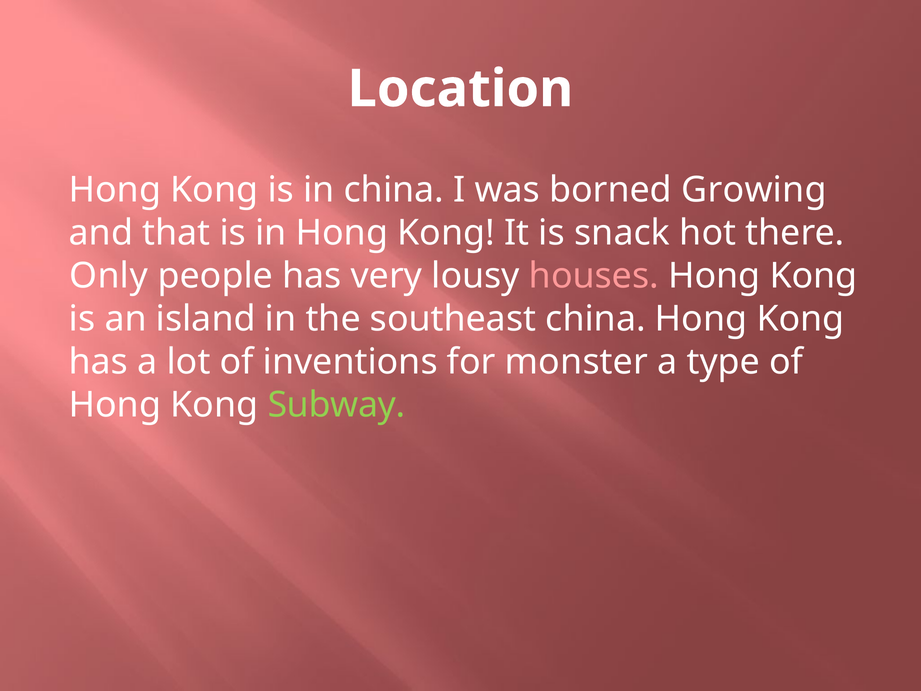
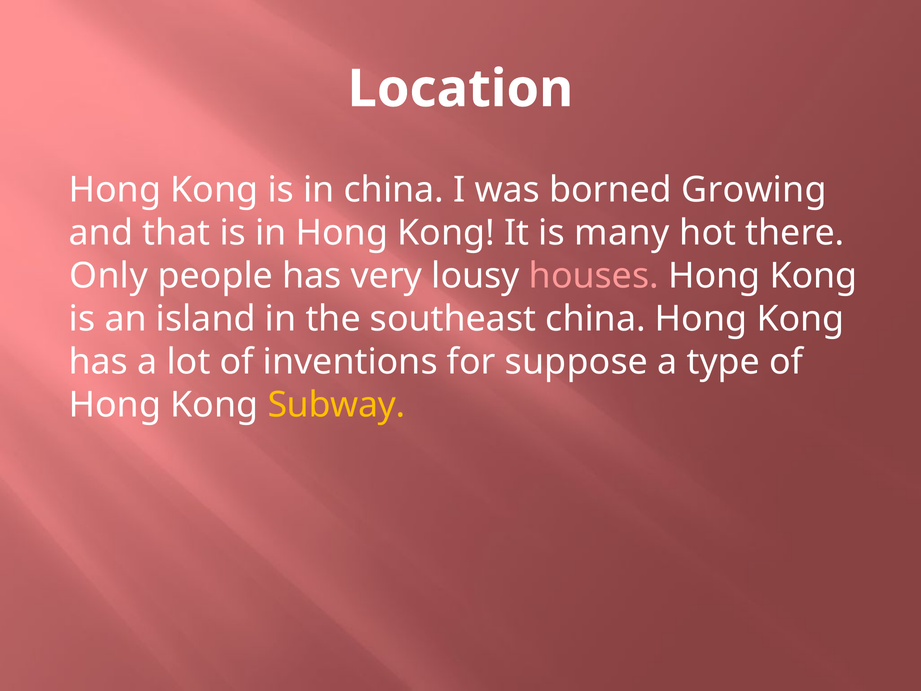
snack: snack -> many
monster: monster -> suppose
Subway colour: light green -> yellow
